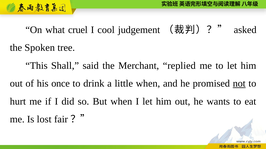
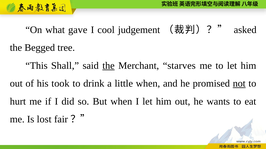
cruel: cruel -> gave
Spoken: Spoken -> Begged
the at (109, 66) underline: none -> present
replied: replied -> starves
once: once -> took
